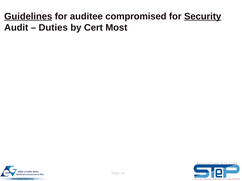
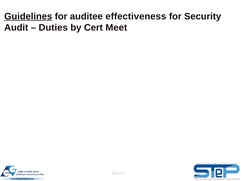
compromised: compromised -> effectiveness
Security underline: present -> none
Most: Most -> Meet
